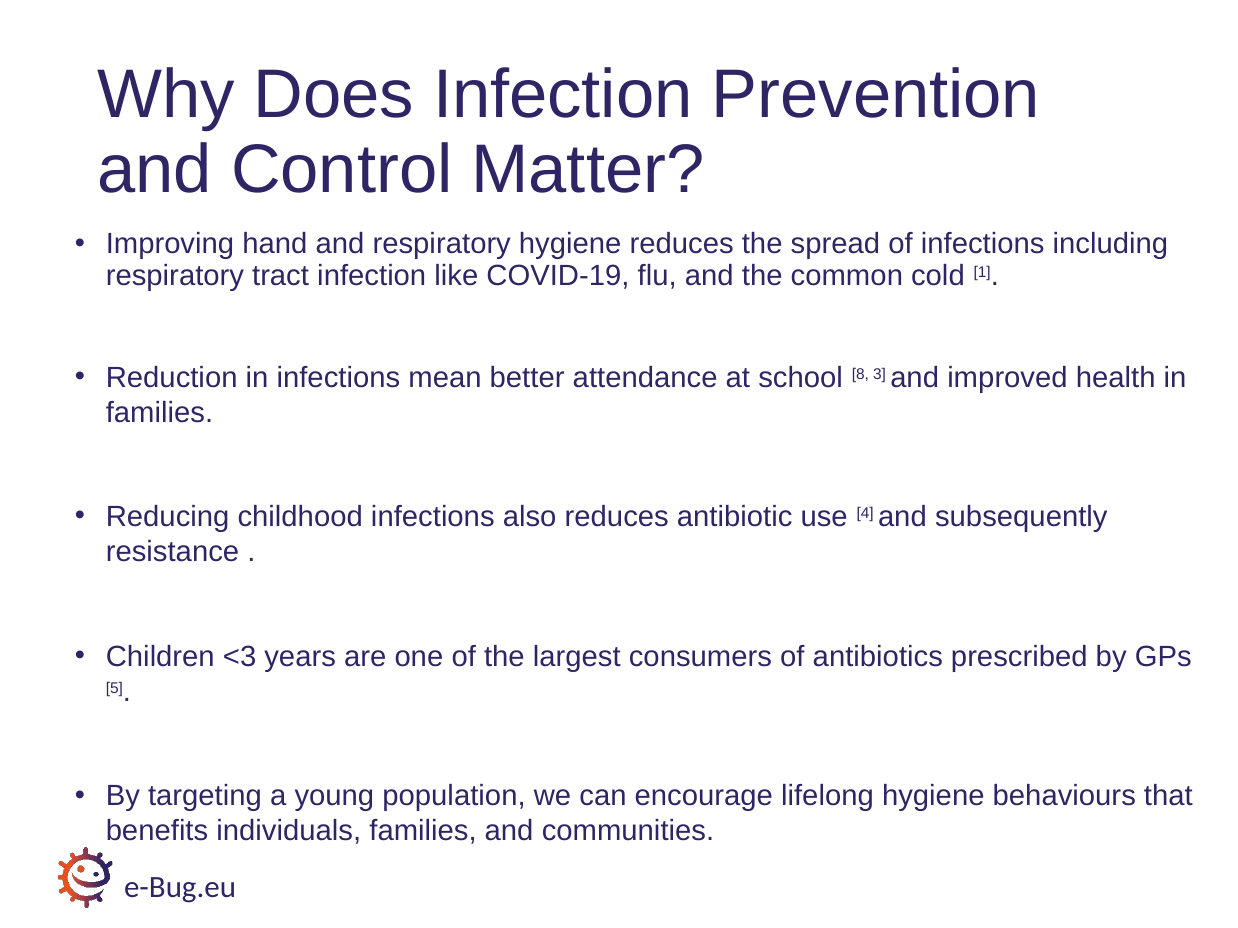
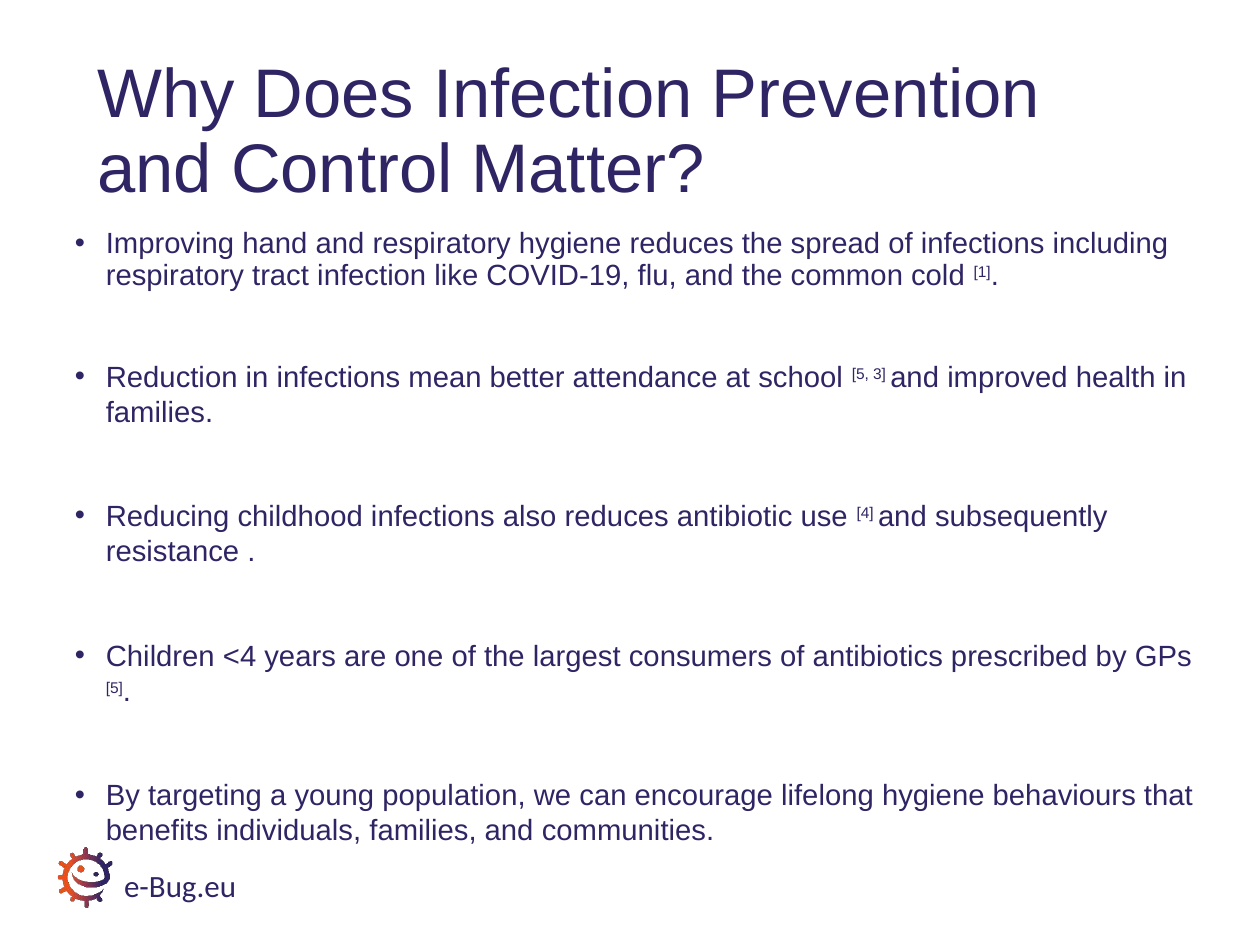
school 8: 8 -> 5
<3: <3 -> <4
